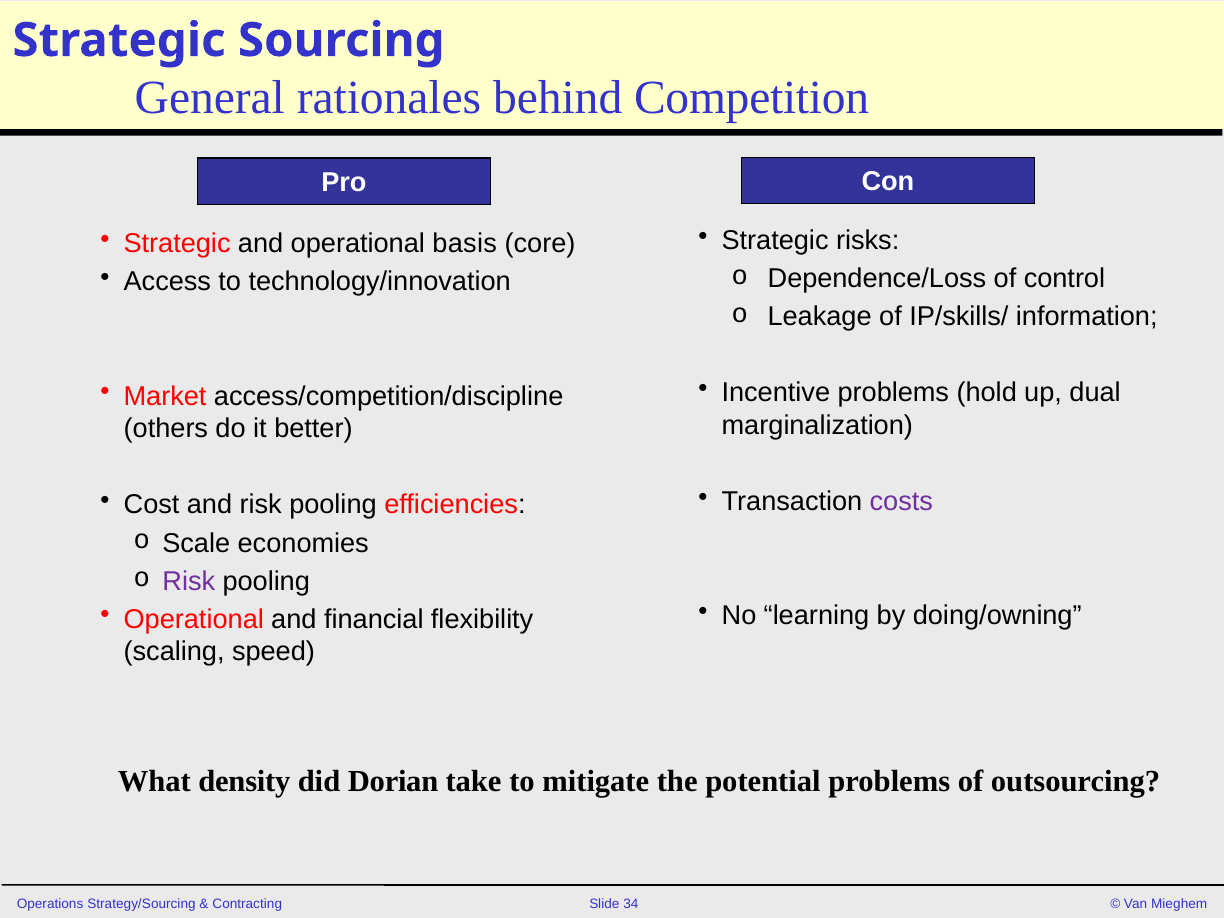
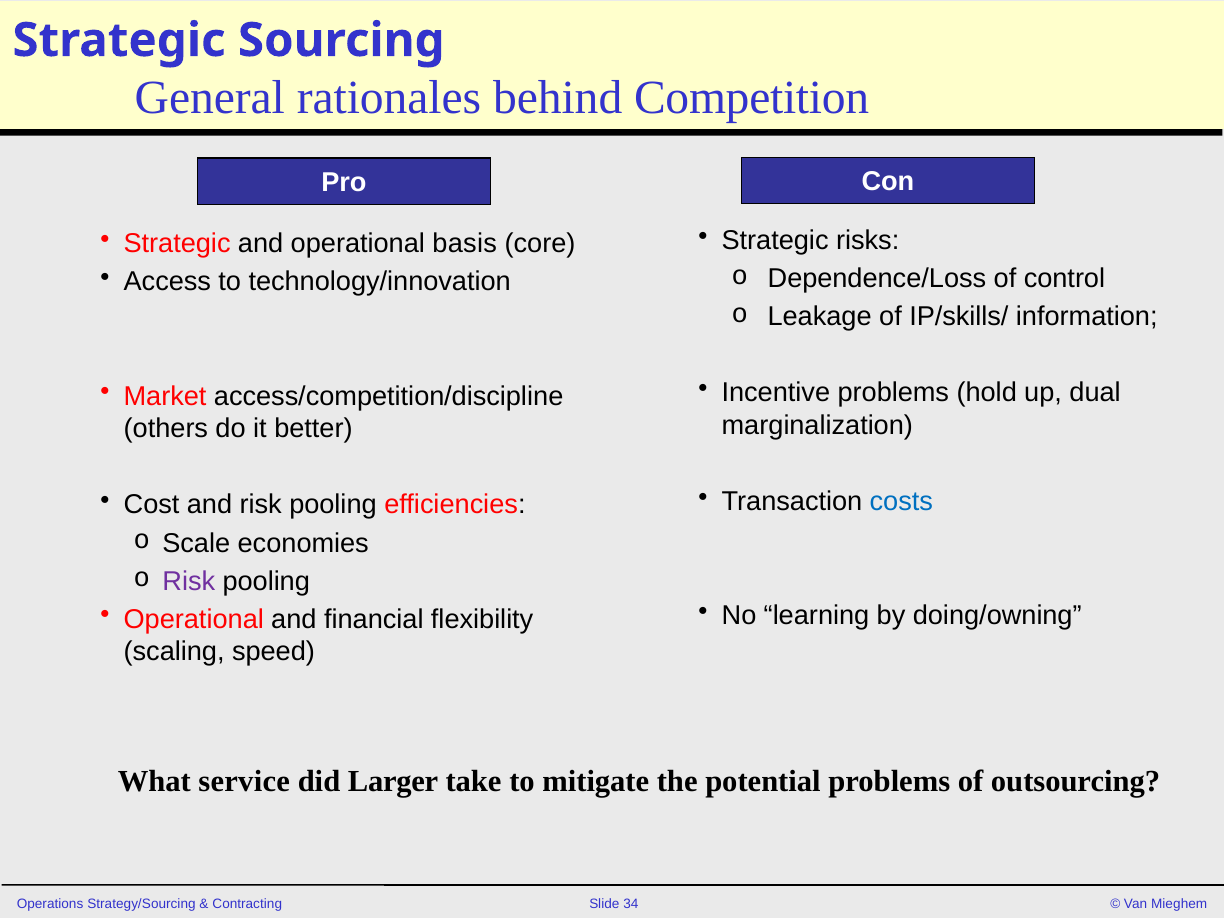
costs colour: purple -> blue
density: density -> service
Dorian: Dorian -> Larger
